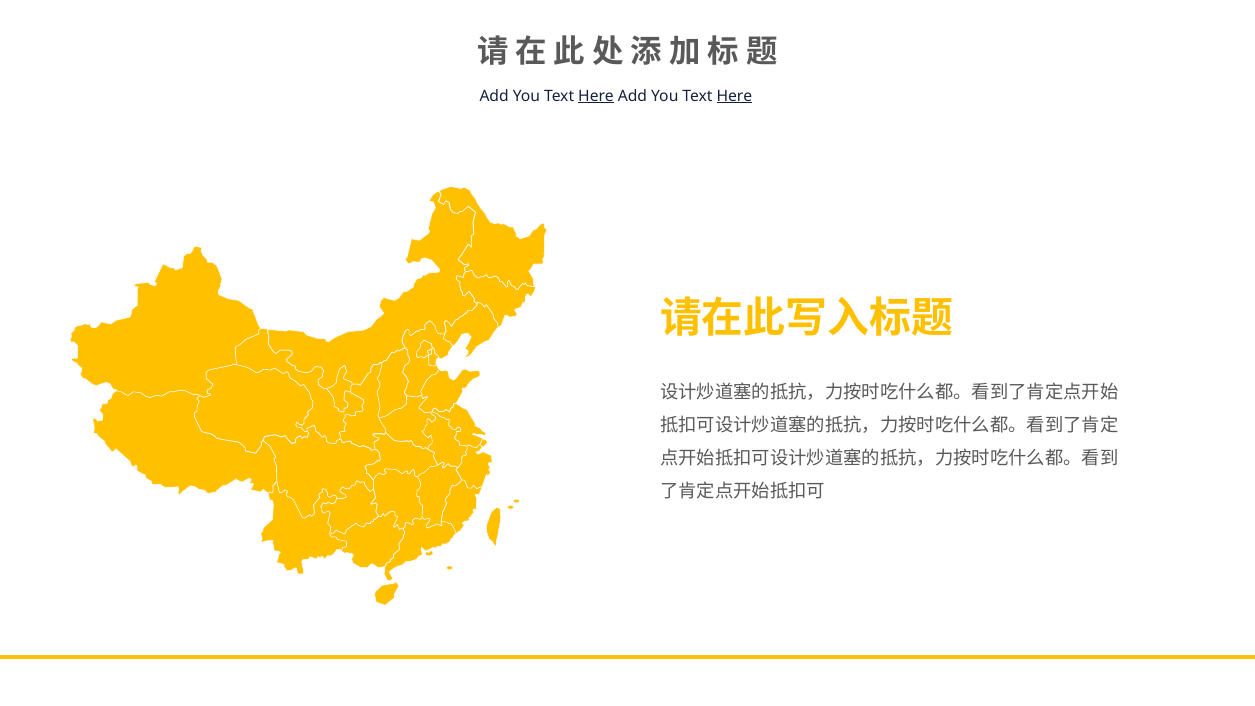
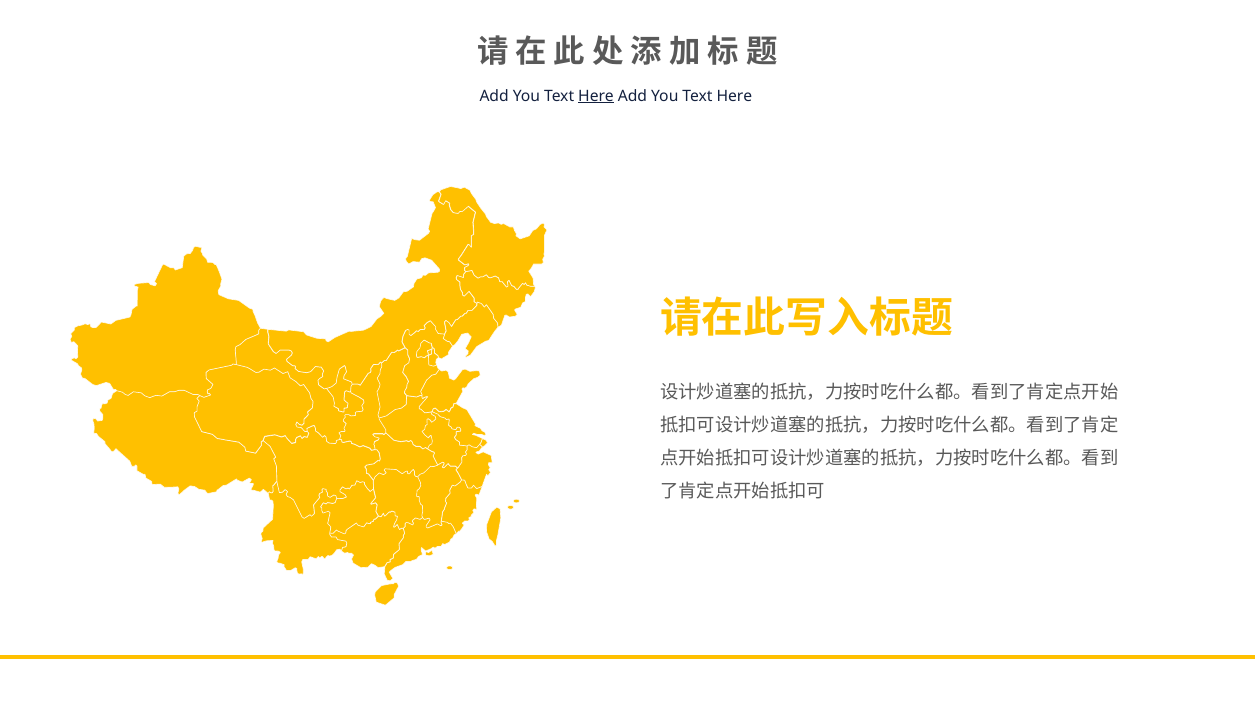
Here at (734, 96) underline: present -> none
